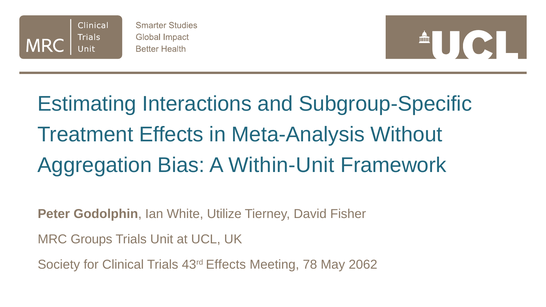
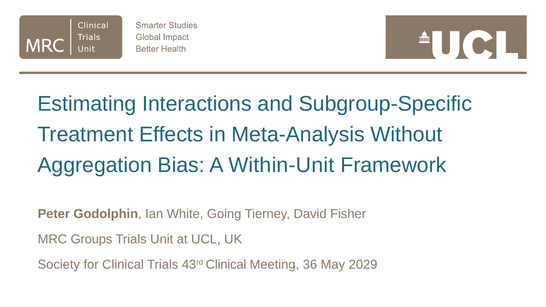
Utilize: Utilize -> Going
43rd Effects: Effects -> Clinical
78: 78 -> 36
2062: 2062 -> 2029
